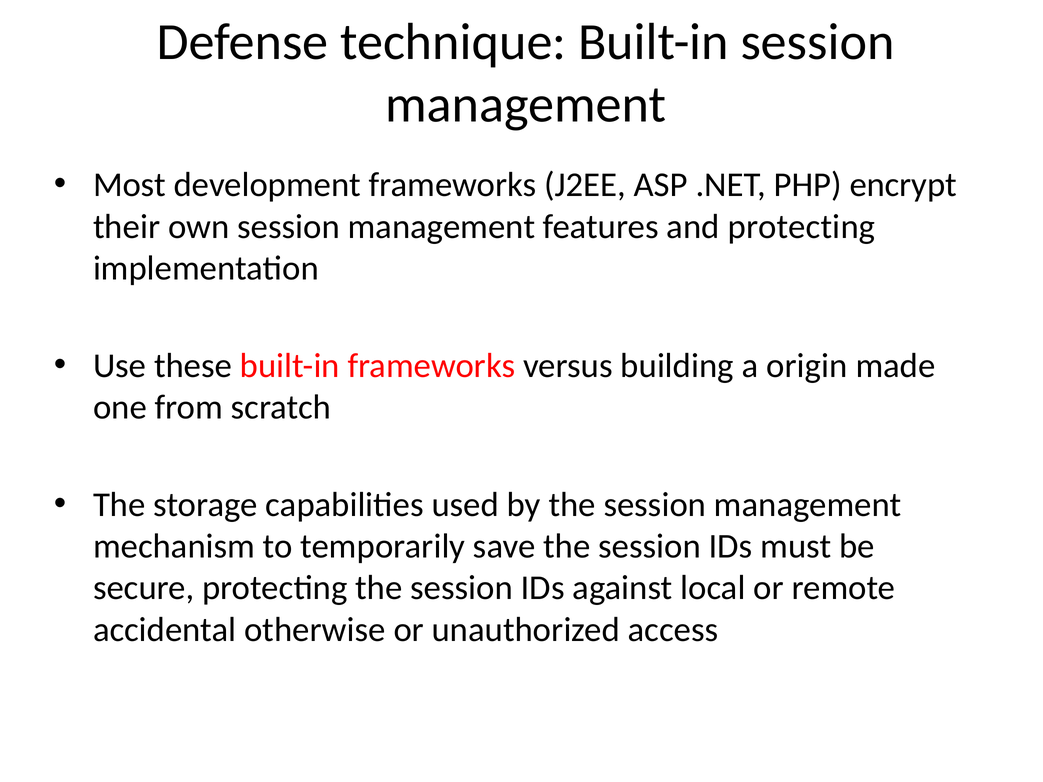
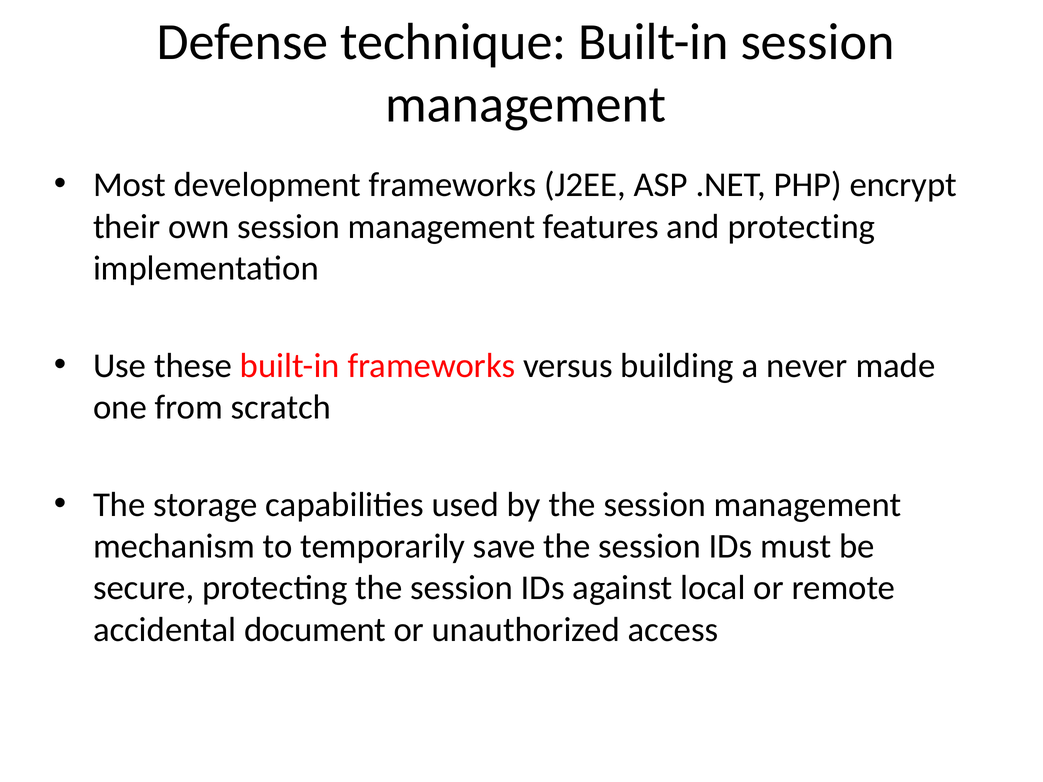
origin: origin -> never
otherwise: otherwise -> document
